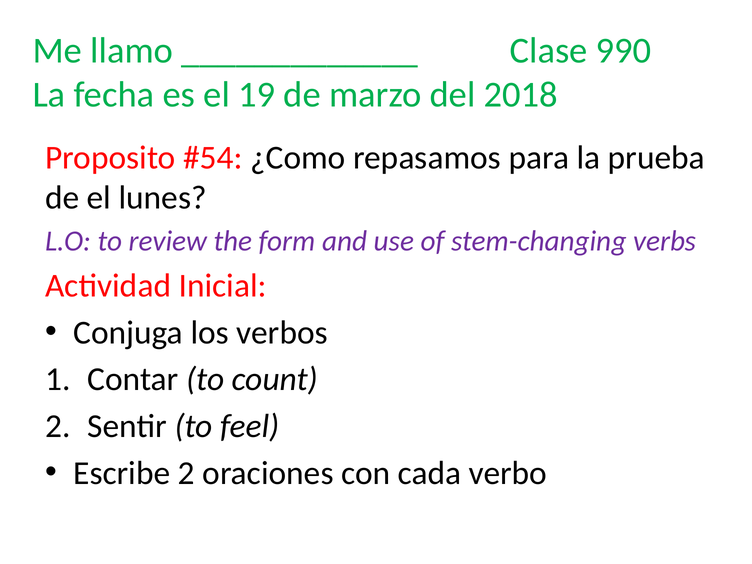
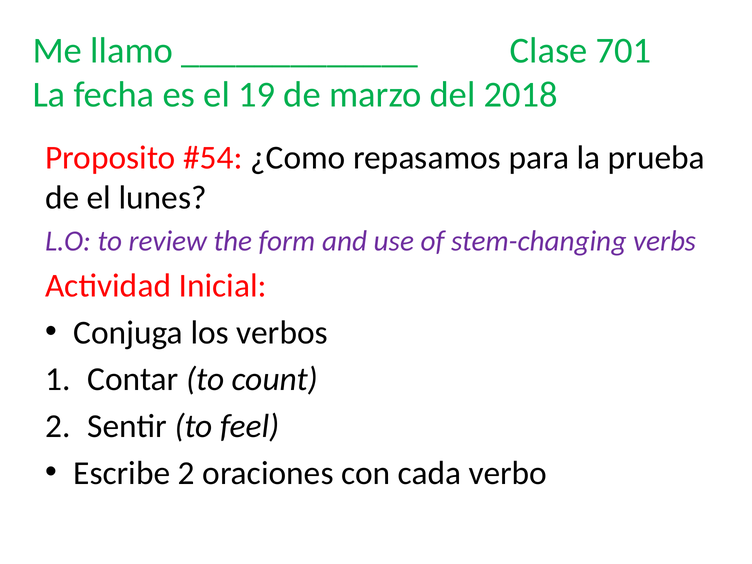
990: 990 -> 701
